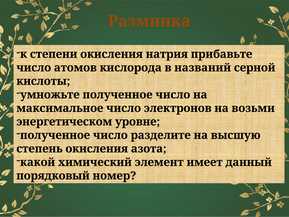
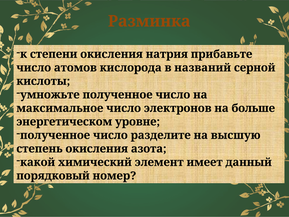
возьми: возьми -> больше
